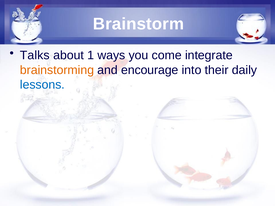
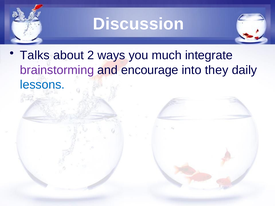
Brainstorm: Brainstorm -> Discussion
1: 1 -> 2
come: come -> much
brainstorming colour: orange -> purple
their: their -> they
